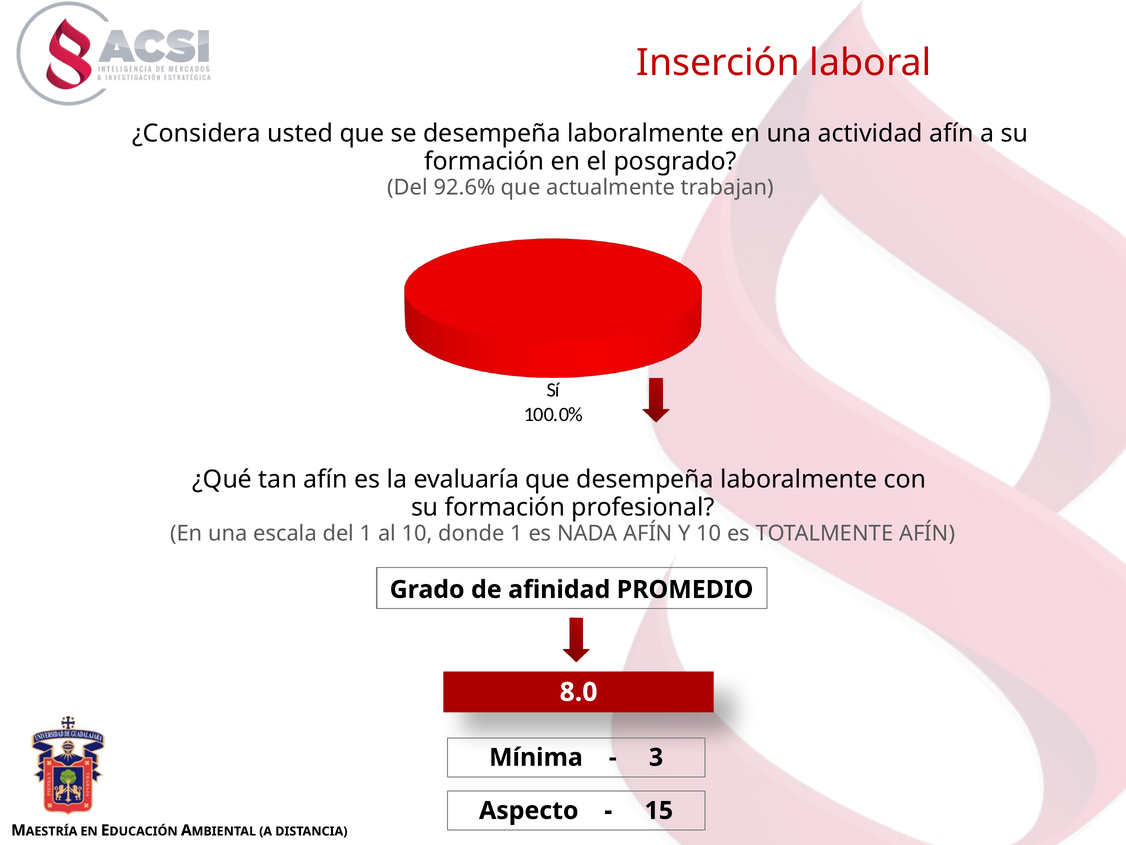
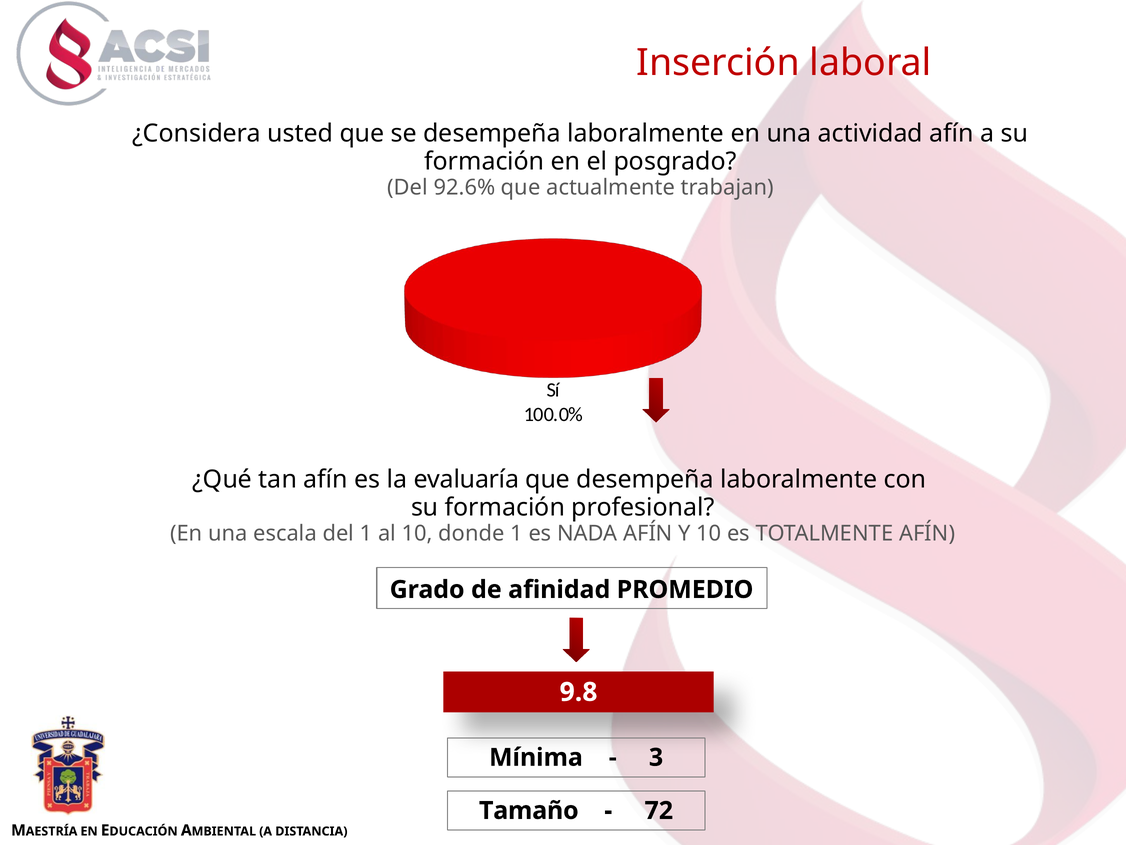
8.0: 8.0 -> 9.8
Aspecto: Aspecto -> Tamaño
15: 15 -> 72
